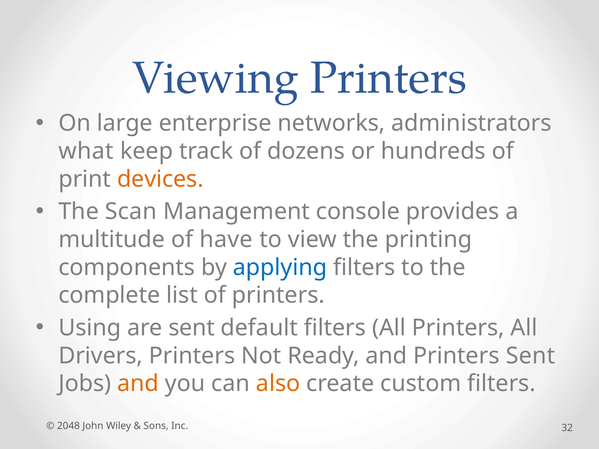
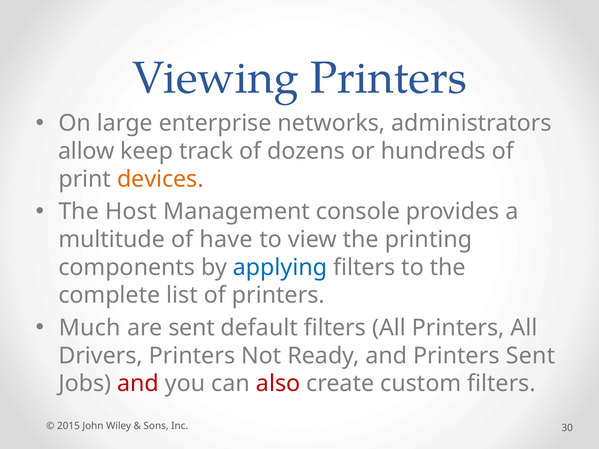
what: what -> allow
Scan: Scan -> Host
Using: Using -> Much
and at (138, 384) colour: orange -> red
also colour: orange -> red
2048: 2048 -> 2015
32: 32 -> 30
